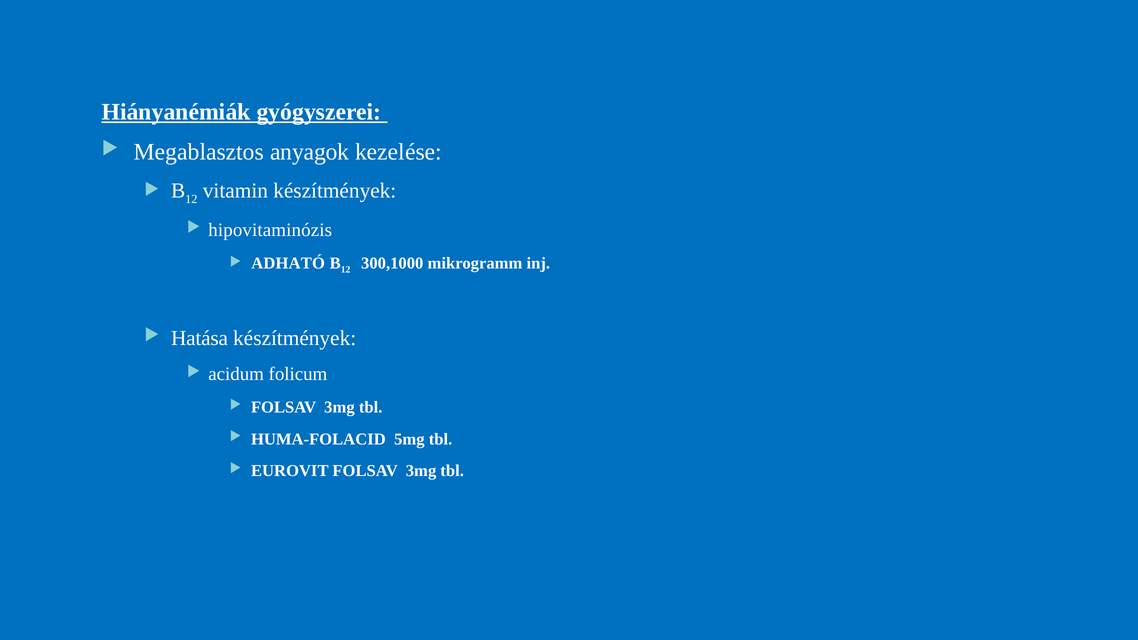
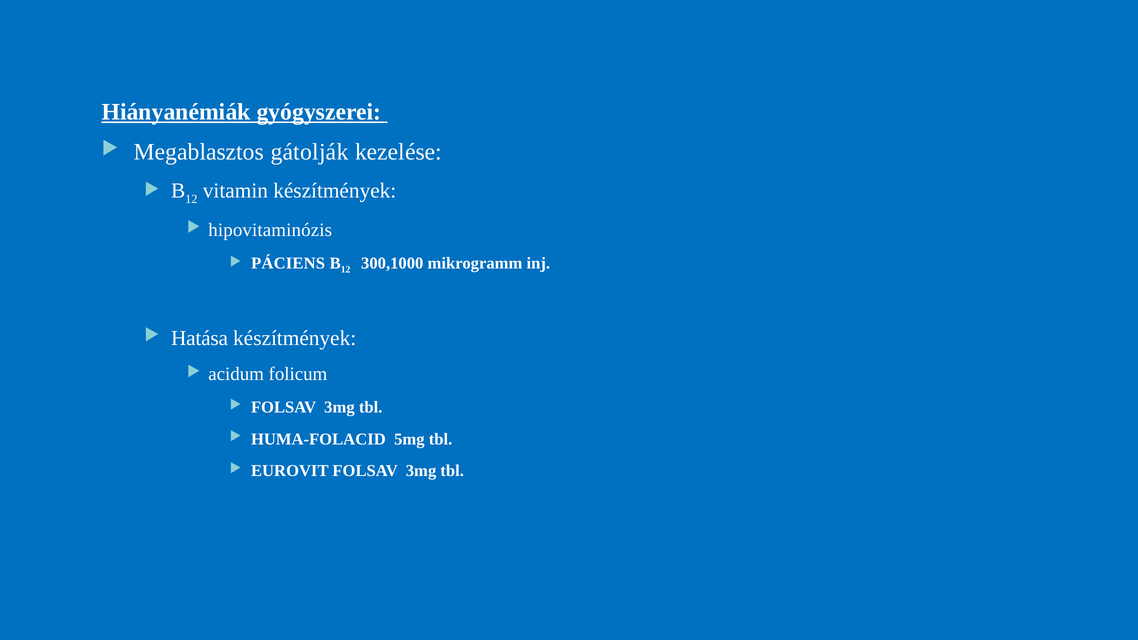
anyagok: anyagok -> gátolják
ADHATÓ: ADHATÓ -> PÁCIENS
